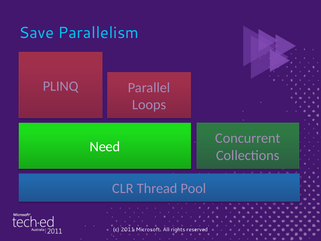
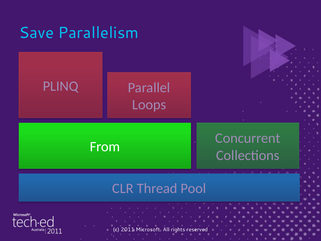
Need: Need -> From
